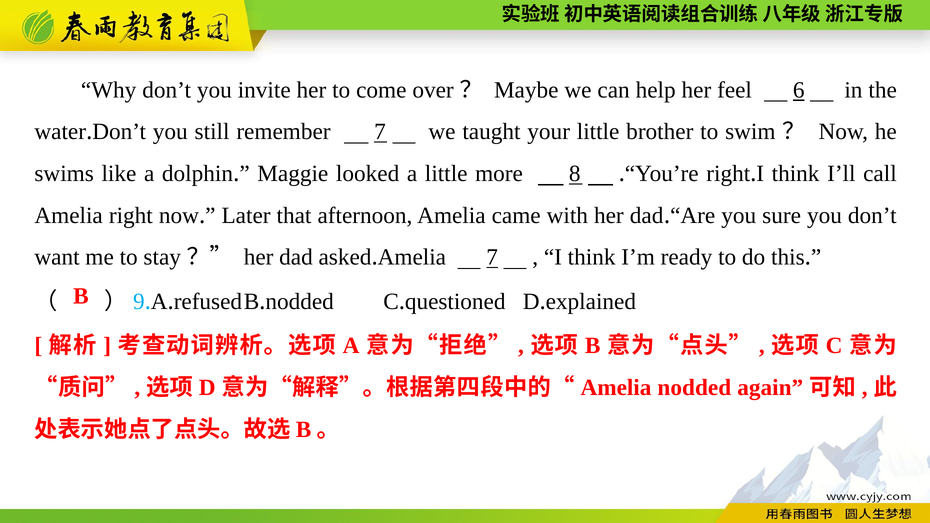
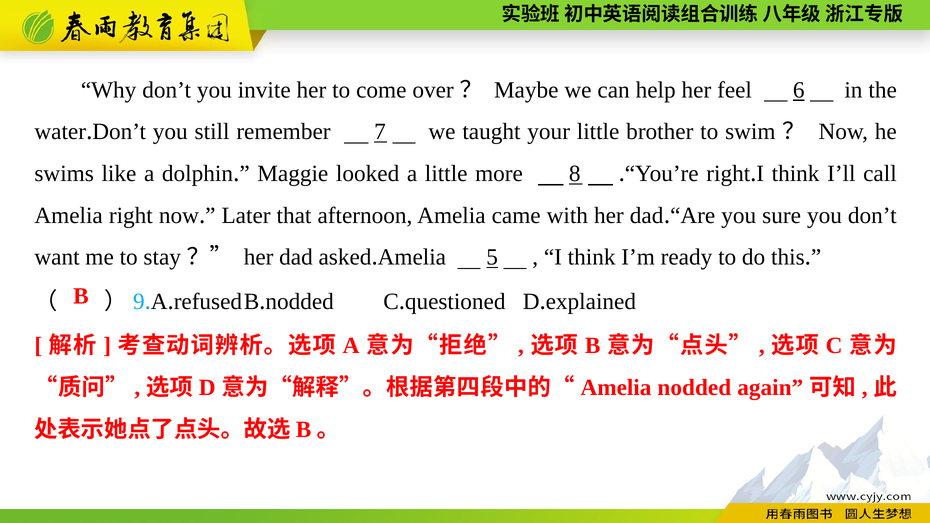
Amelia 7: 7 -> 5
